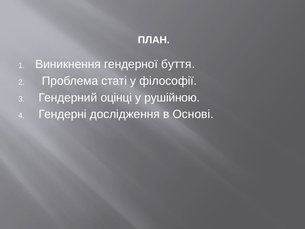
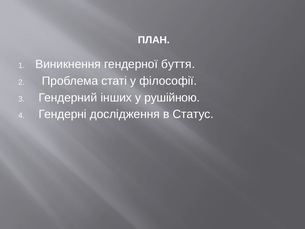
оцінці: оцінці -> інших
Основі: Основі -> Статус
